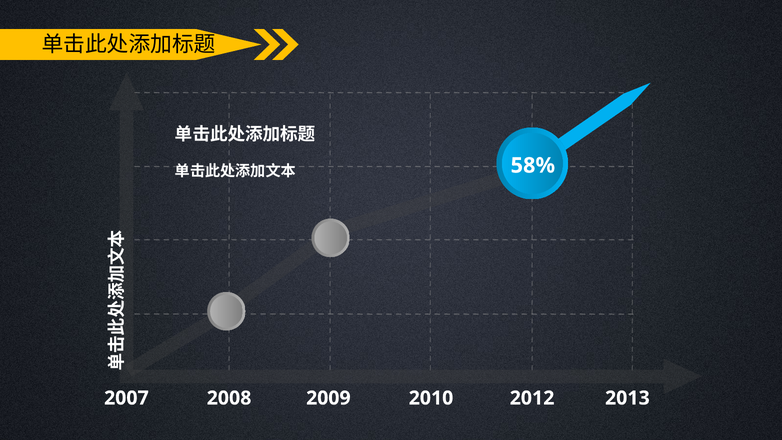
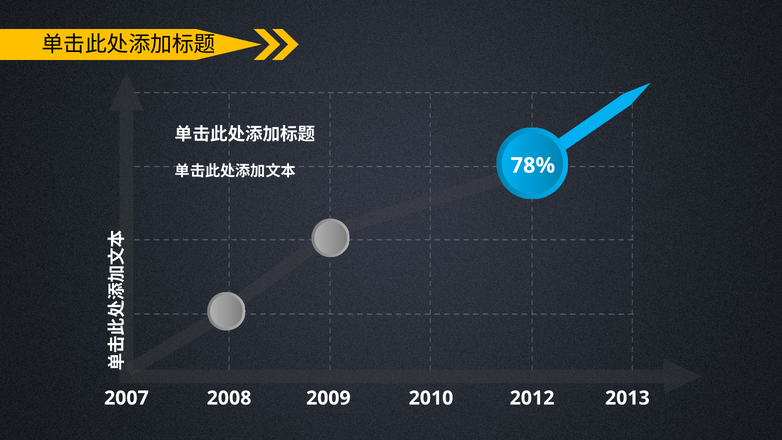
58%: 58% -> 78%
